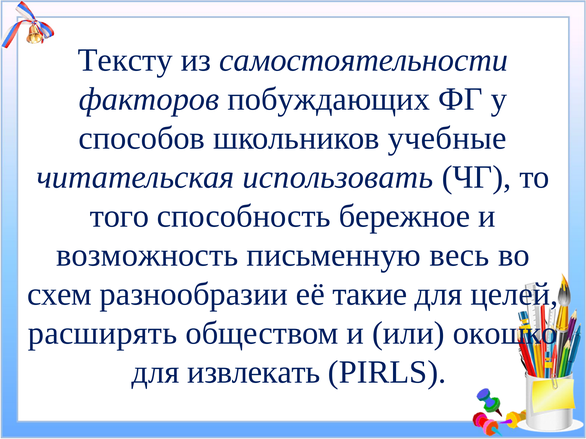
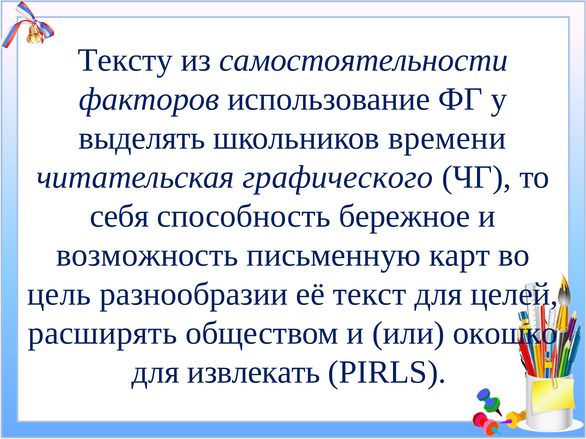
побуждающих: побуждающих -> использование
способов: способов -> выделять
учебные: учебные -> времени
использовать: использовать -> графического
того: того -> себя
весь: весь -> карт
схем: схем -> цель
такие: такие -> текст
